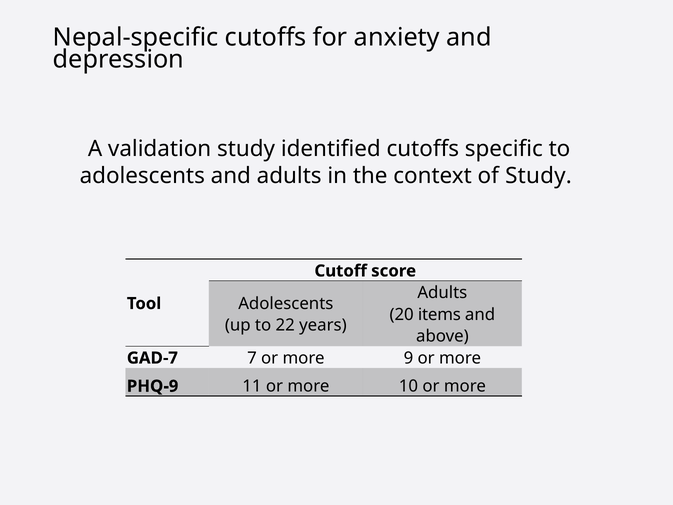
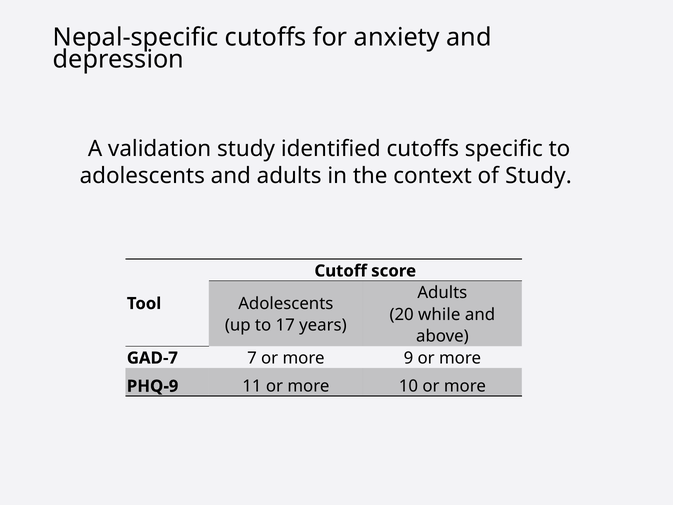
items: items -> while
22: 22 -> 17
